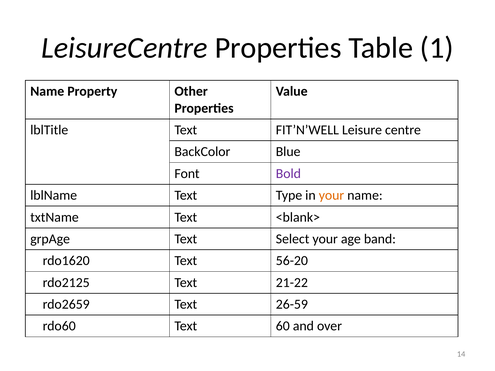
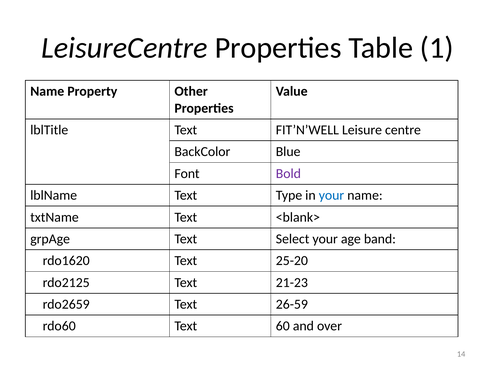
your at (331, 195) colour: orange -> blue
56-20: 56-20 -> 25-20
21-22: 21-22 -> 21-23
